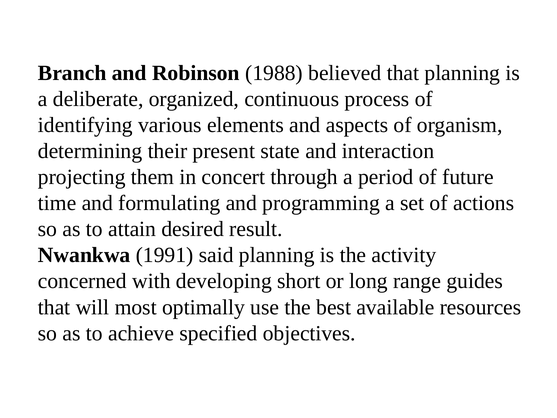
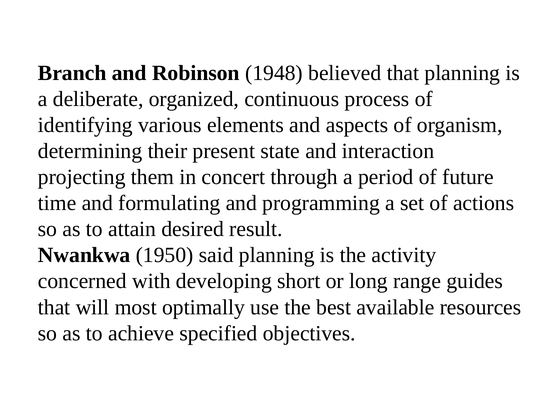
1988: 1988 -> 1948
1991: 1991 -> 1950
